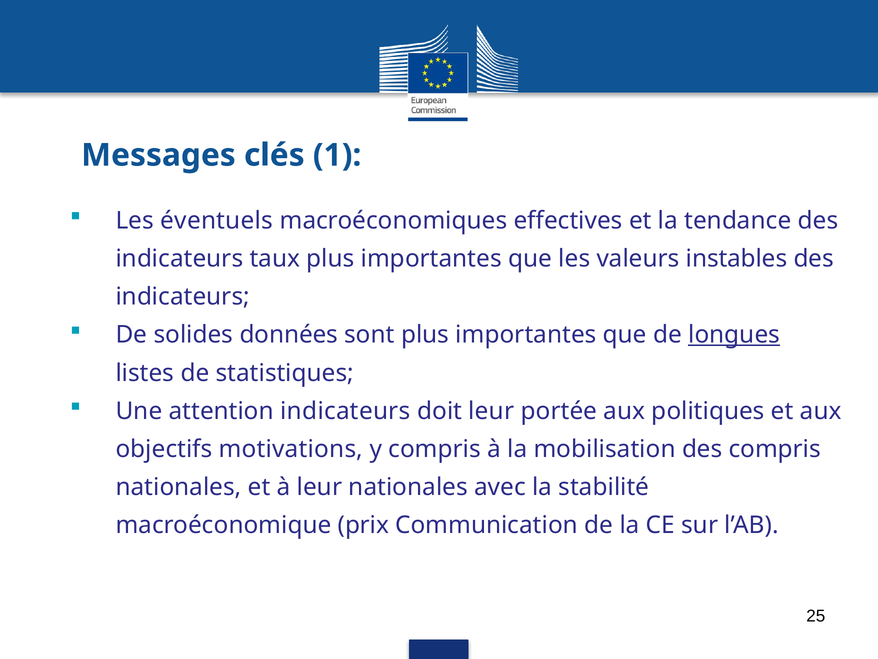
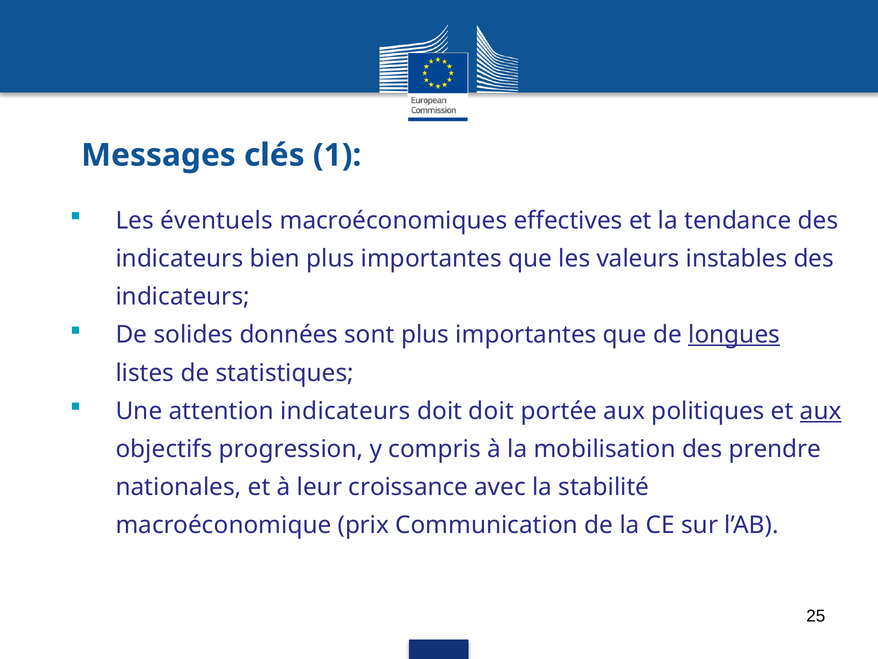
taux: taux -> bien
doit leur: leur -> doit
aux at (821, 411) underline: none -> present
motivations: motivations -> progression
des compris: compris -> prendre
leur nationales: nationales -> croissance
